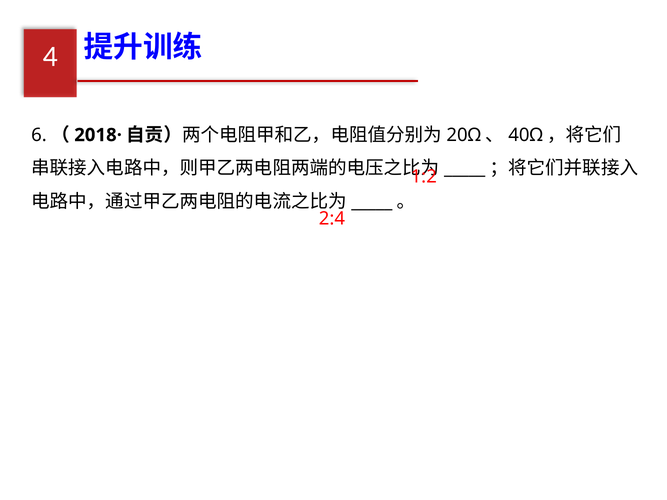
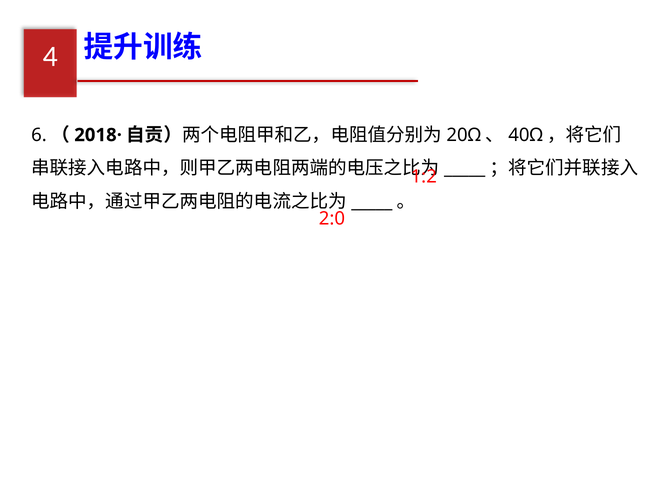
2:4: 2:4 -> 2:0
